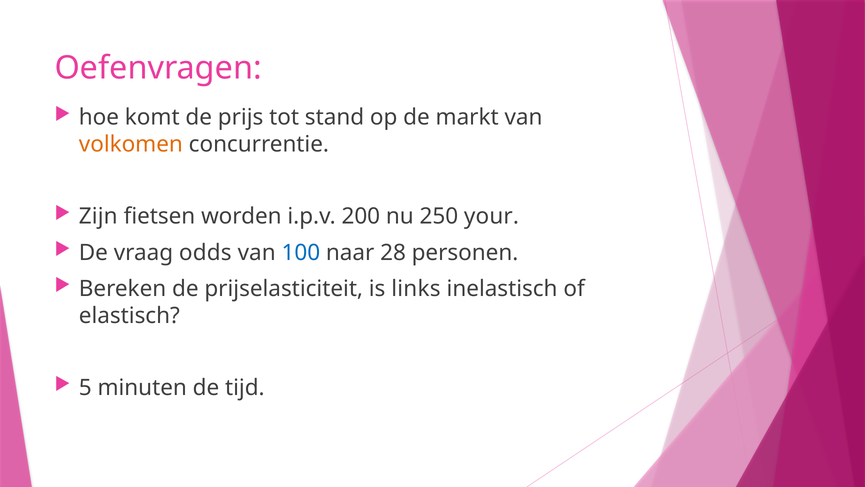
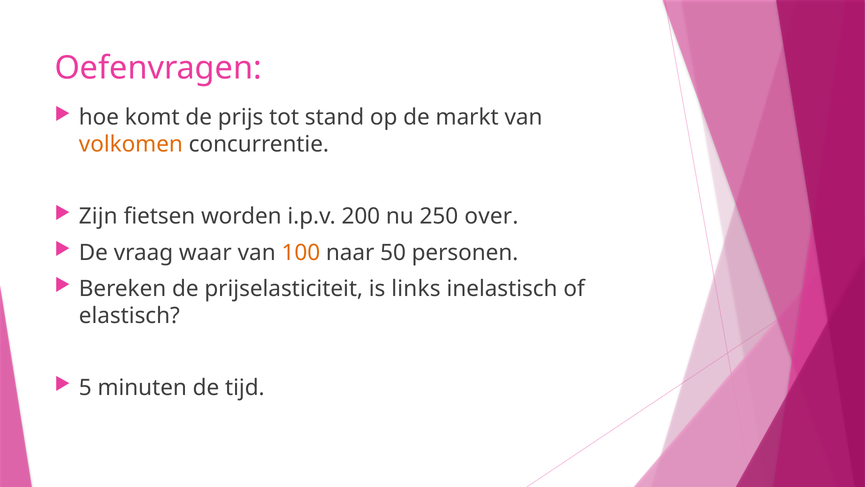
your: your -> over
odds: odds -> waar
100 colour: blue -> orange
28: 28 -> 50
